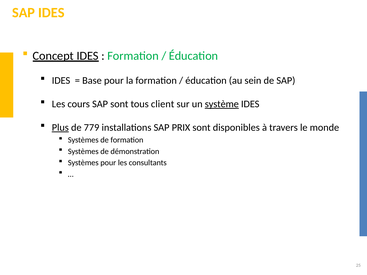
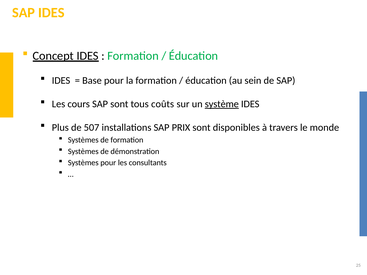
client: client -> coûts
Plus underline: present -> none
779: 779 -> 507
